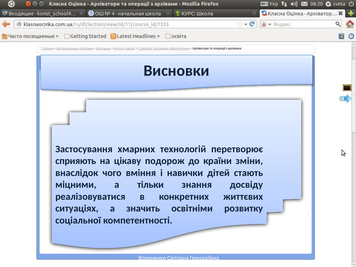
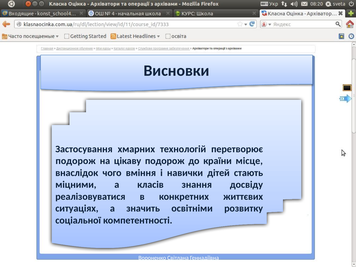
сприяють at (76, 161): сприяють -> подорож
зміни: зміни -> місце
тільки: тільки -> класів
